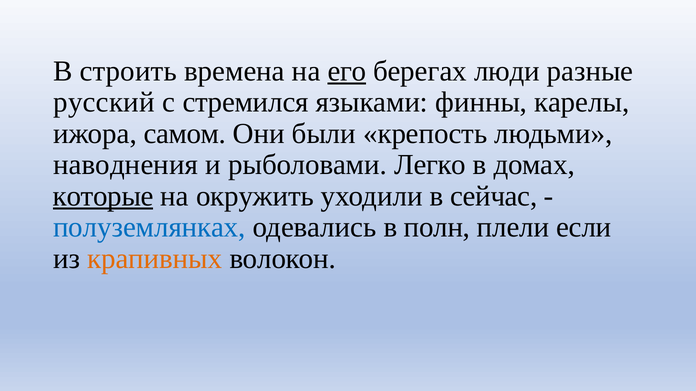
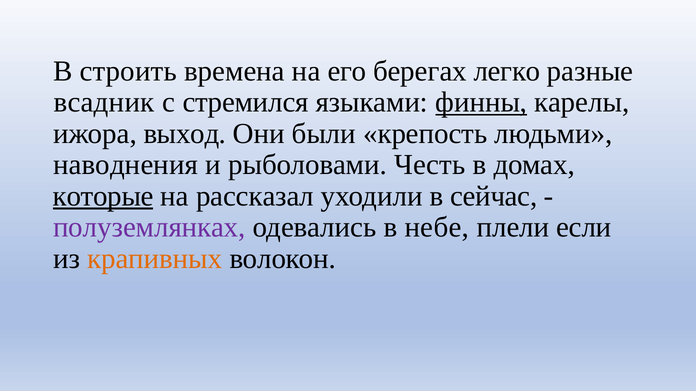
его underline: present -> none
люди: люди -> легко
русский: русский -> всадник
финны underline: none -> present
самом: самом -> выход
Легко: Легко -> Честь
окружить: окружить -> рассказал
полуземлянках colour: blue -> purple
полн: полн -> небе
